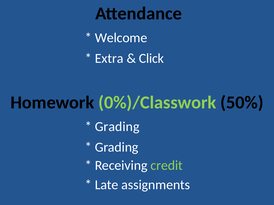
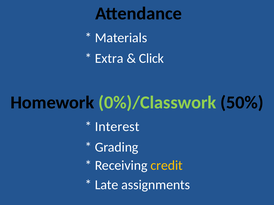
Welcome: Welcome -> Materials
Grading at (117, 127): Grading -> Interest
credit colour: light green -> yellow
